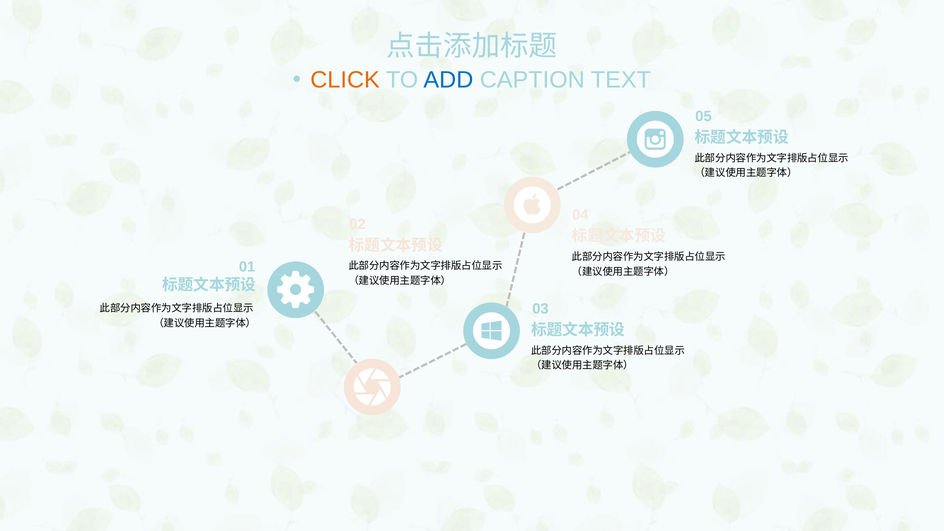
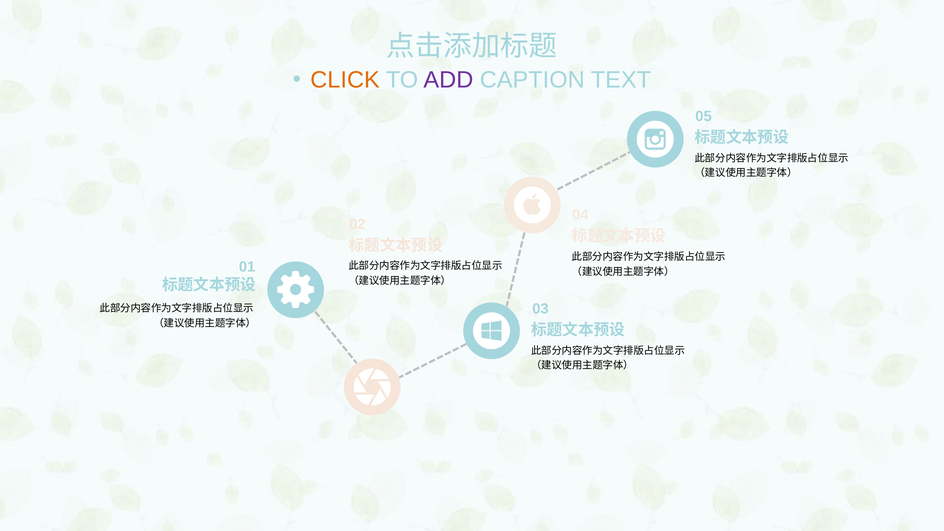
ADD colour: blue -> purple
